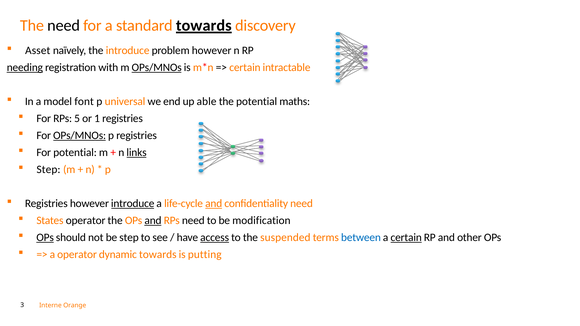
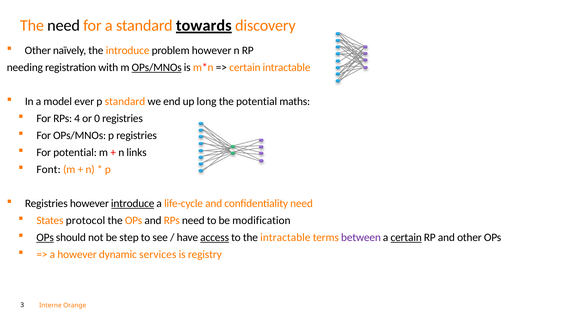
Asset at (38, 50): Asset -> Other
needing underline: present -> none
font: font -> ever
p universal: universal -> standard
able: able -> long
5: 5 -> 4
1: 1 -> 0
OPs/MNOs at (80, 136) underline: present -> none
links underline: present -> none
Step at (48, 170): Step -> Font
and at (214, 204) underline: present -> none
States operator: operator -> protocol
and at (153, 221) underline: present -> none
the suspended: suspended -> intractable
between colour: blue -> purple
a operator: operator -> however
dynamic towards: towards -> services
putting: putting -> registry
